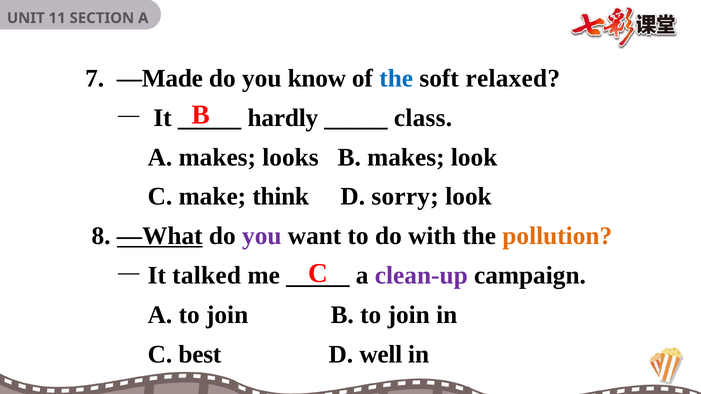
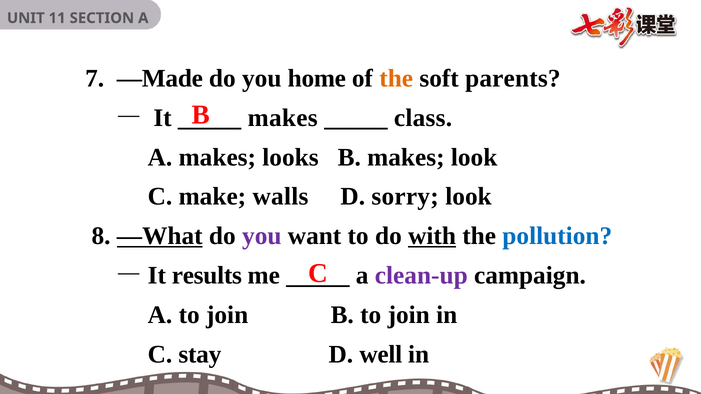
know: know -> home
the at (396, 78) colour: blue -> orange
relaxed: relaxed -> parents
hardly at (283, 118): hardly -> makes
think: think -> walls
with underline: none -> present
pollution colour: orange -> blue
talked: talked -> results
best: best -> stay
